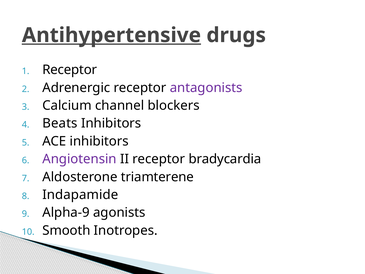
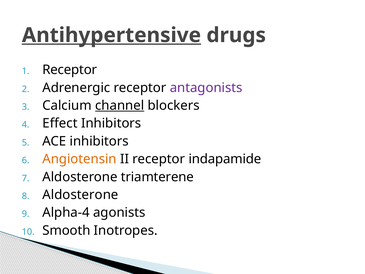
channel underline: none -> present
Beats: Beats -> Effect
Angiotensin colour: purple -> orange
bradycardia: bradycardia -> indapamide
Indapamide at (80, 195): Indapamide -> Aldosterone
Alpha-9: Alpha-9 -> Alpha-4
